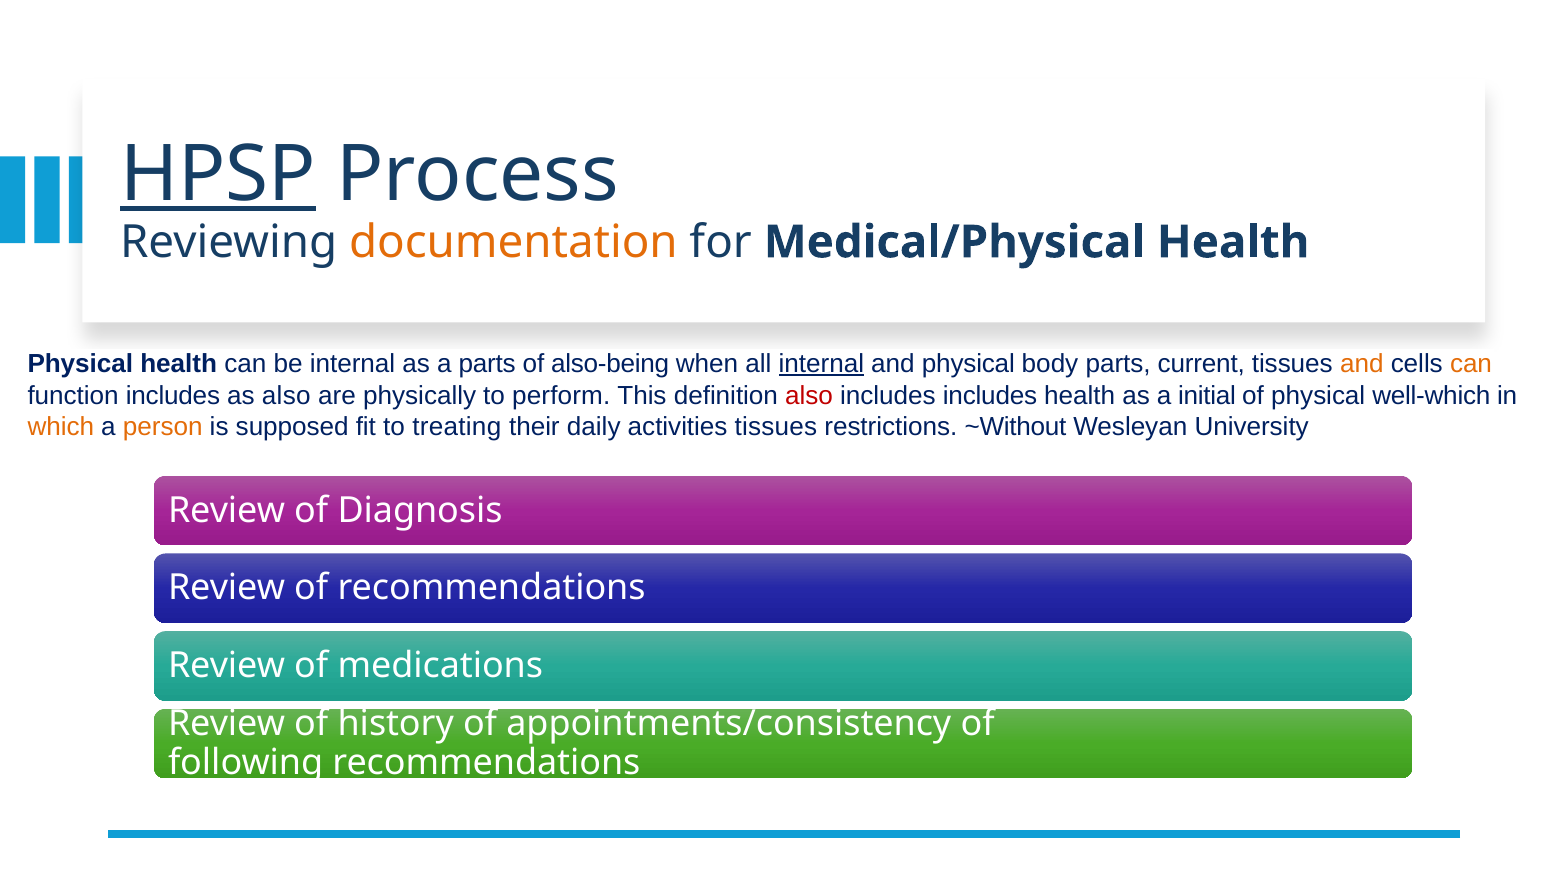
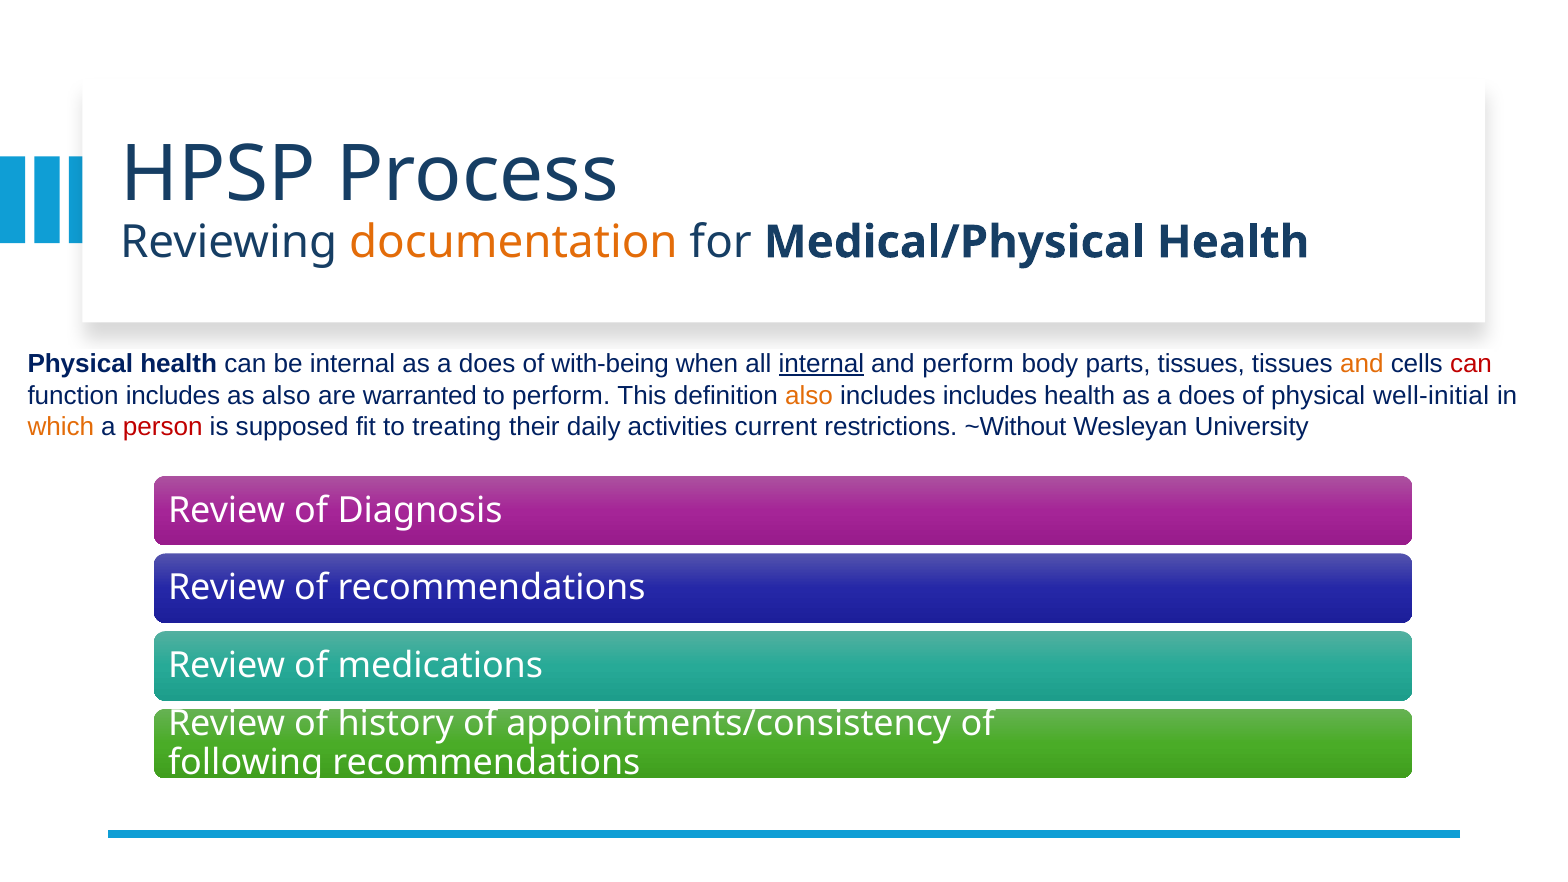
HPSP underline: present -> none
parts at (487, 364): parts -> does
also-being: also-being -> with-being
and physical: physical -> perform
parts current: current -> tissues
can at (1471, 364) colour: orange -> red
physically: physically -> warranted
also at (809, 395) colour: red -> orange
health as a initial: initial -> does
well-which: well-which -> well-initial
person colour: orange -> red
activities tissues: tissues -> current
